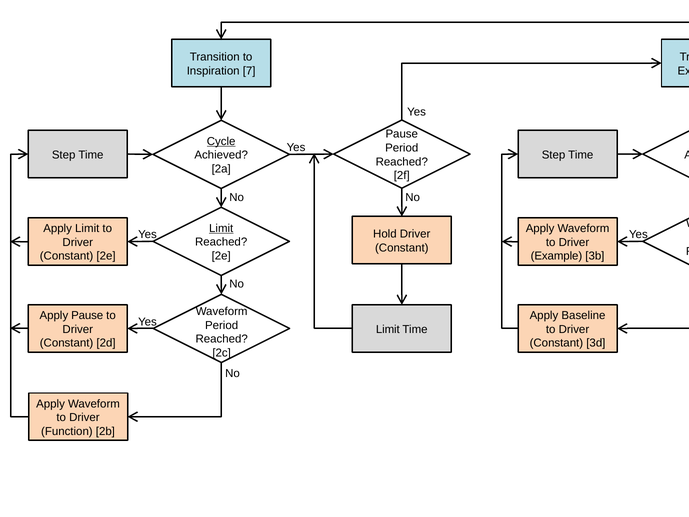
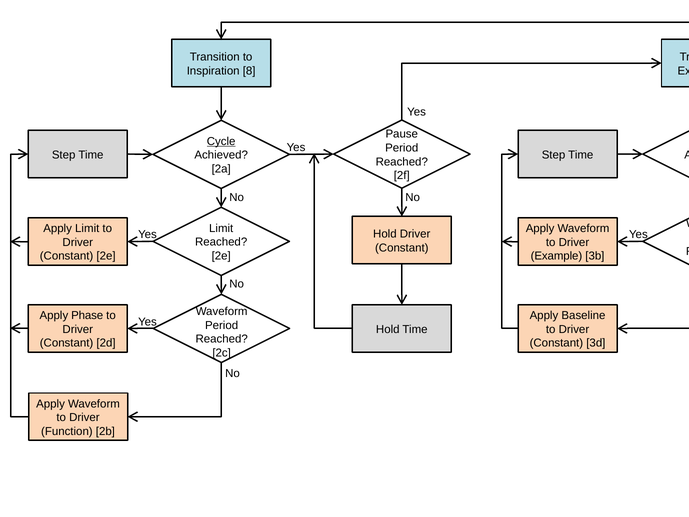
7: 7 -> 8
Limit at (221, 228) underline: present -> none
Apply Pause: Pause -> Phase
Limit at (388, 329): Limit -> Hold
